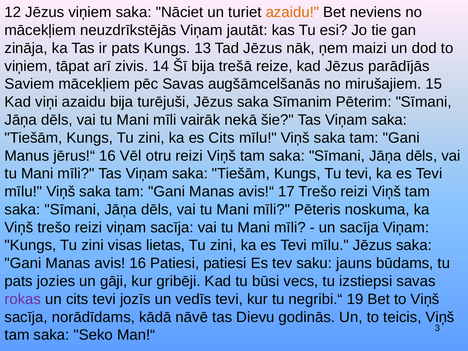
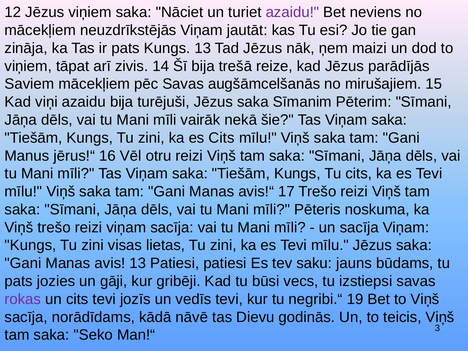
azaidu at (292, 12) colour: orange -> purple
Tu tevi: tevi -> cits
avis 16: 16 -> 13
